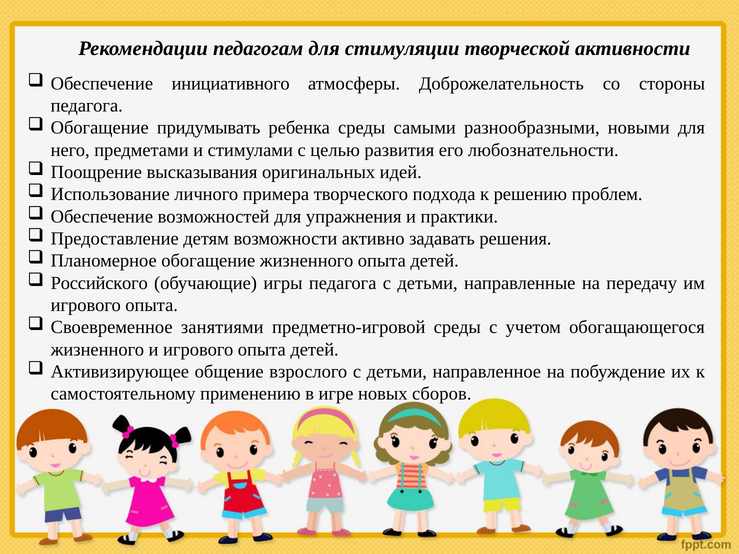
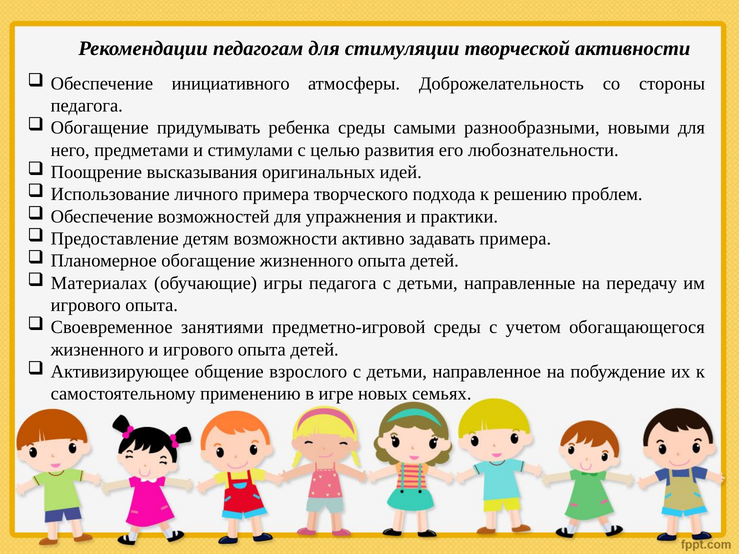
задавать решения: решения -> примера
Российского: Российского -> Материалах
сборов: сборов -> семьях
